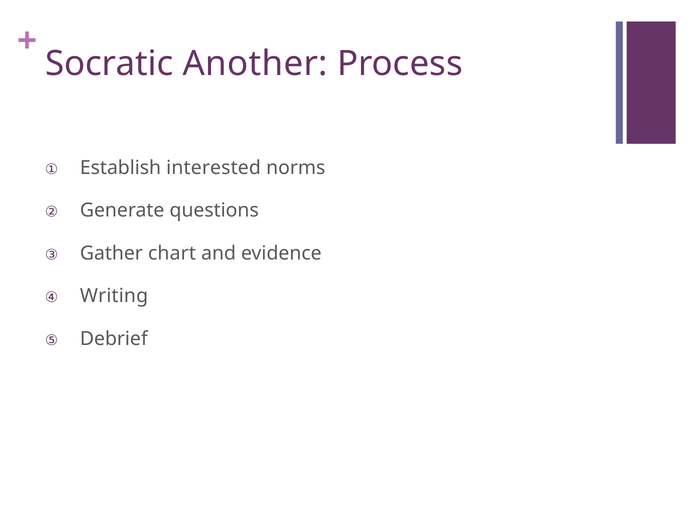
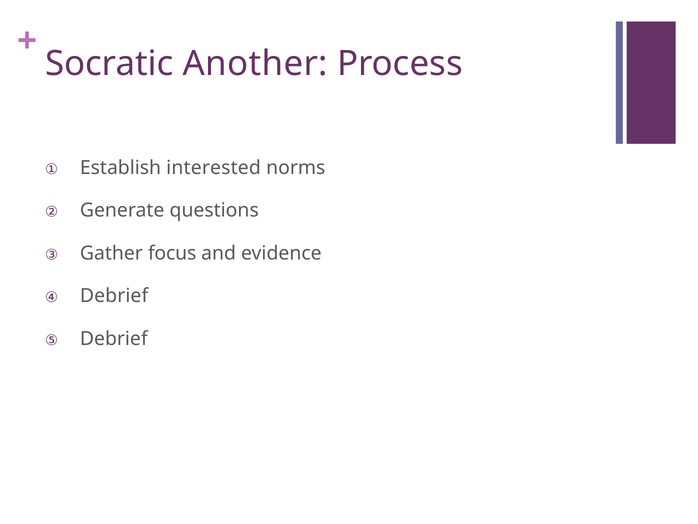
chart: chart -> focus
Writing at (114, 296): Writing -> Debrief
